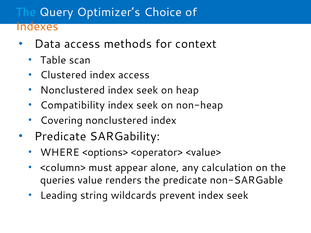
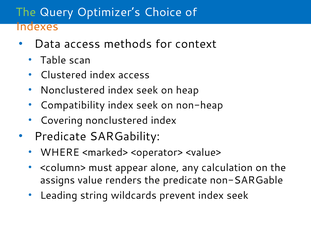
The at (26, 12) colour: light blue -> light green
<options>: <options> -> <marked>
queries: queries -> assigns
